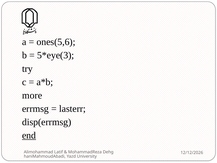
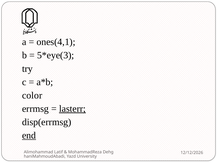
ones(5,6: ones(5,6 -> ones(4,1
more: more -> color
lasterr underline: none -> present
